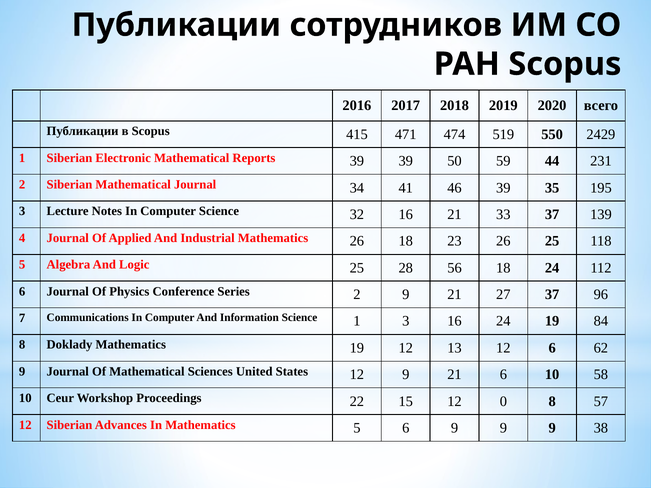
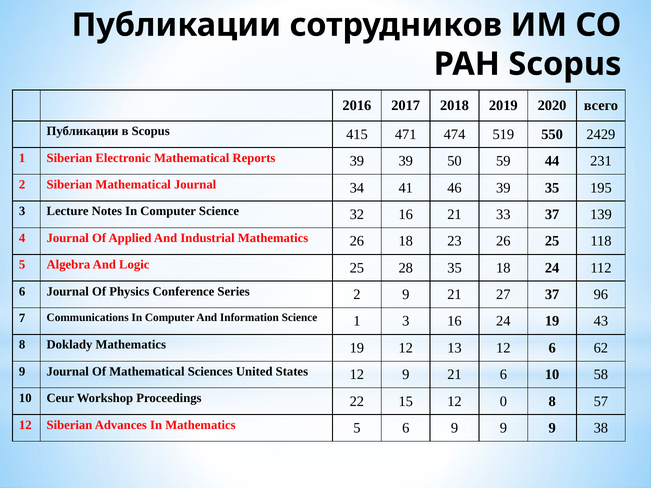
28 56: 56 -> 35
84: 84 -> 43
